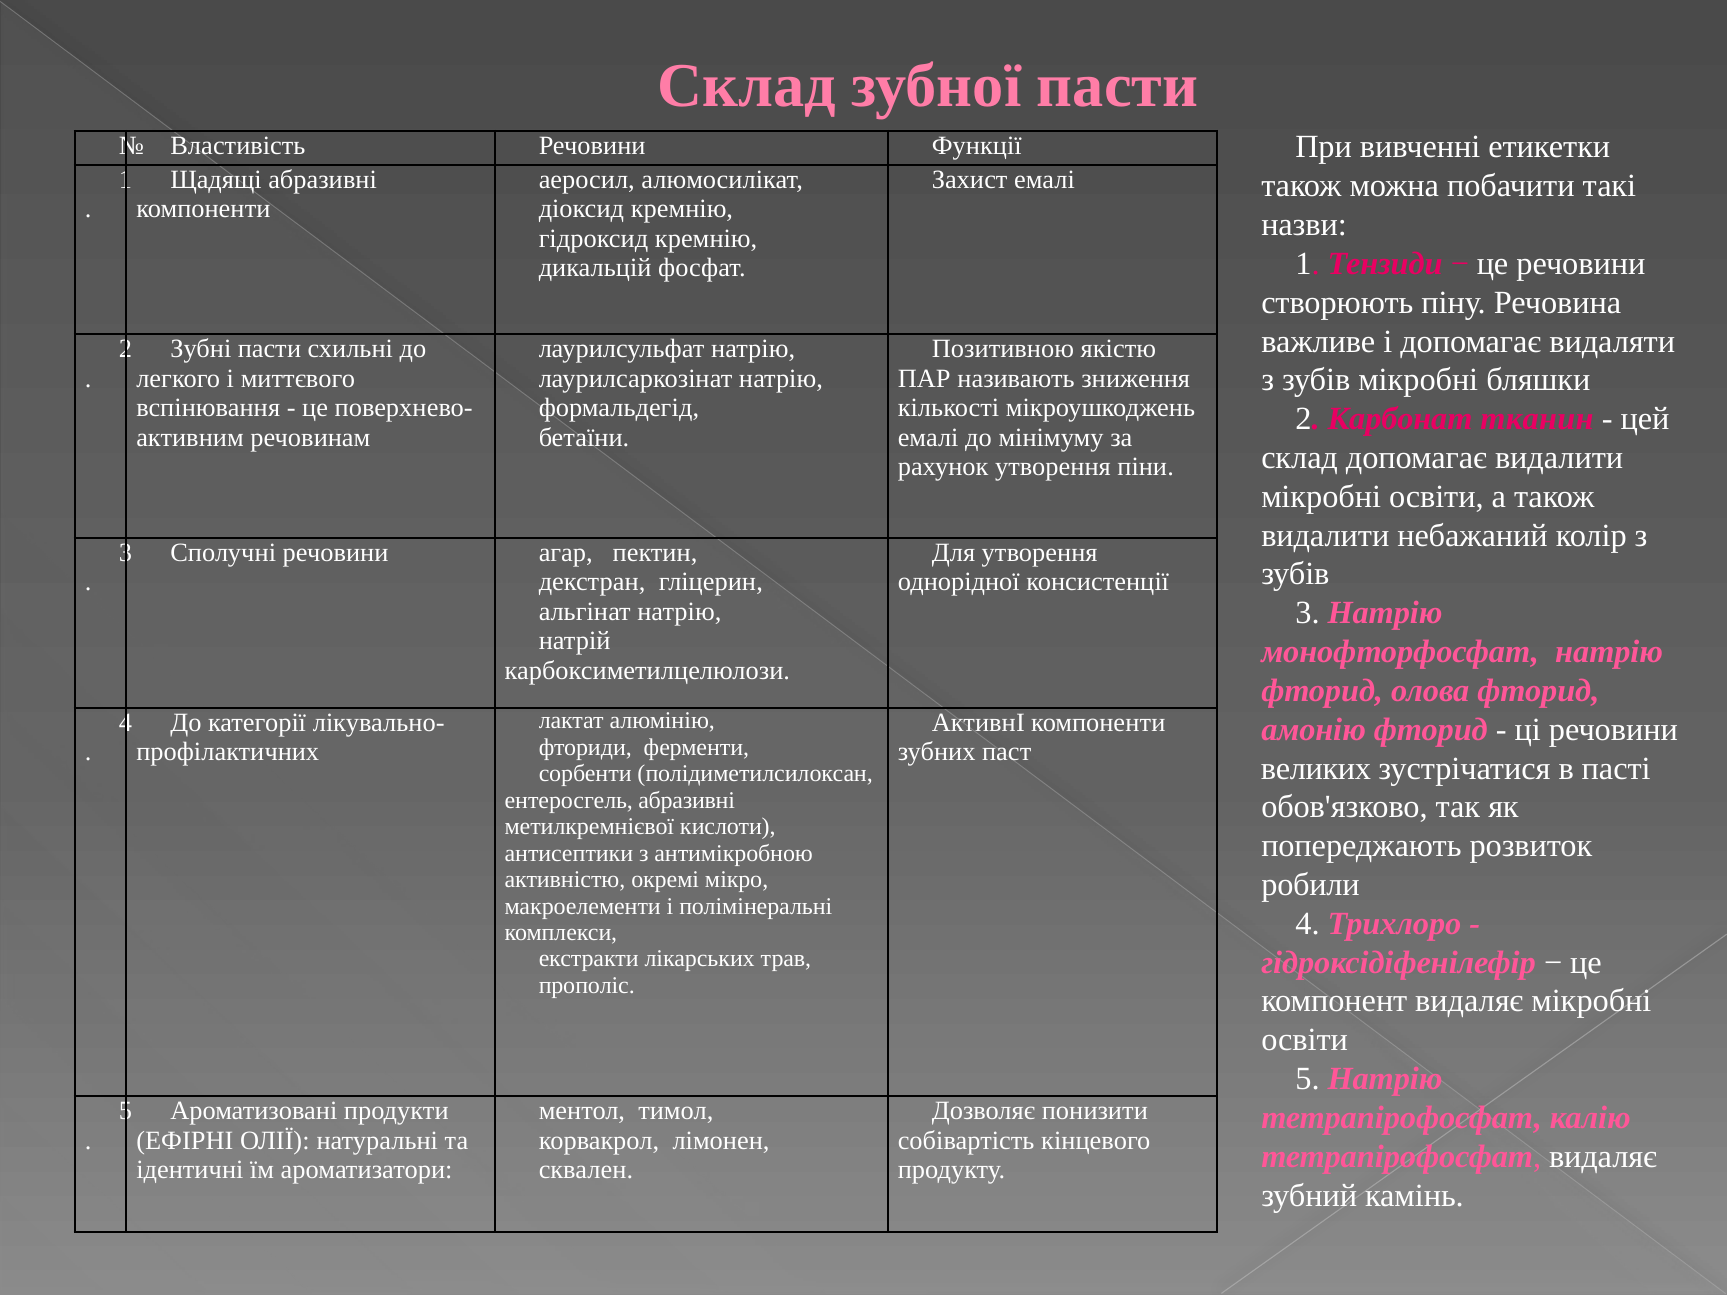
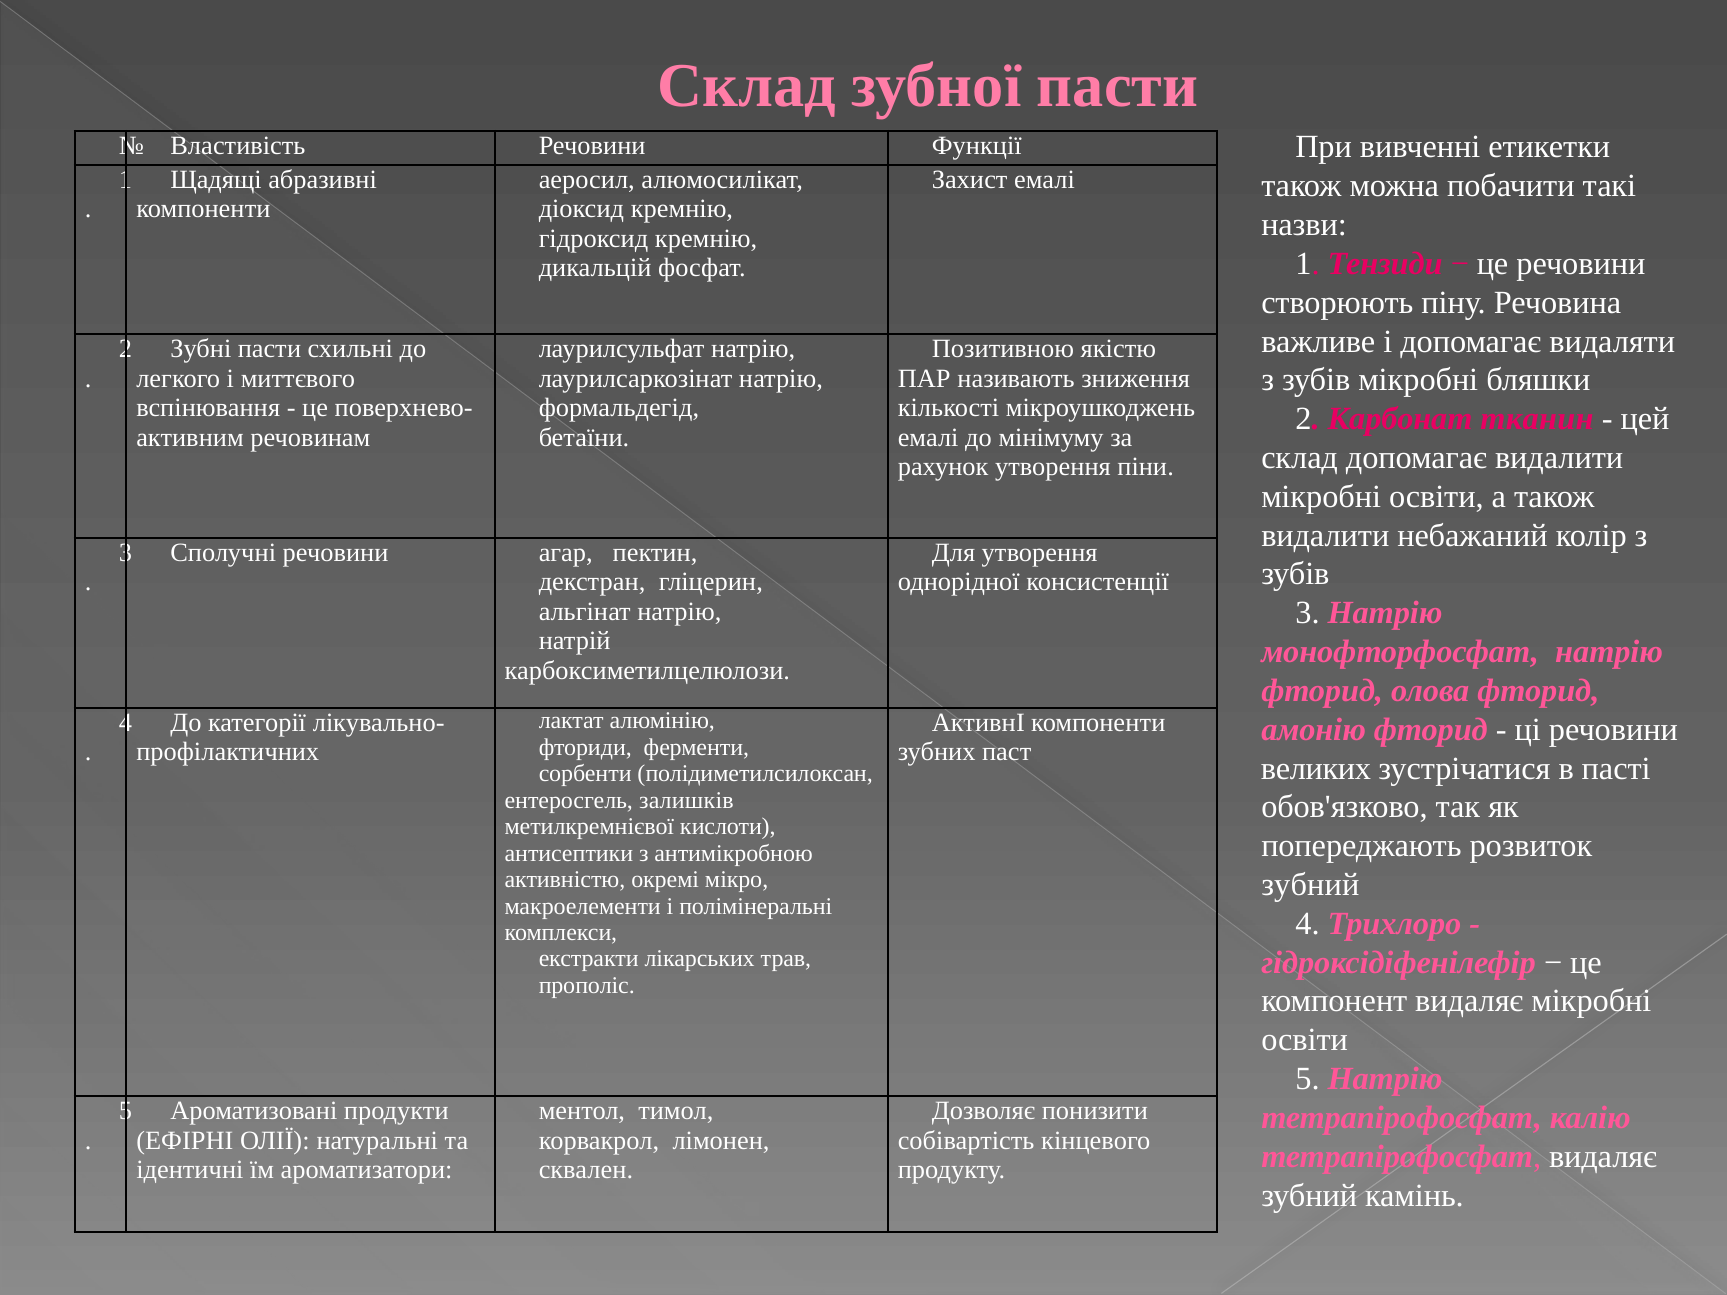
ентеросгель абразивні: абразивні -> залишків
робили at (1311, 885): робили -> зубний
